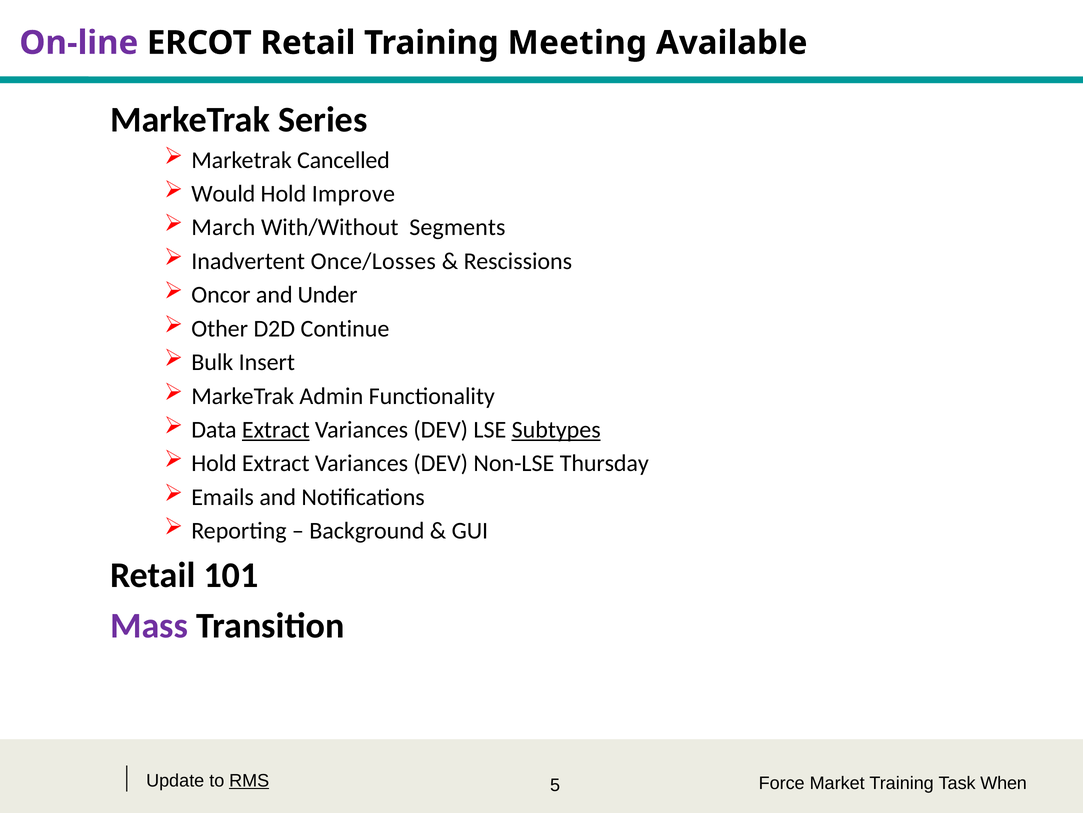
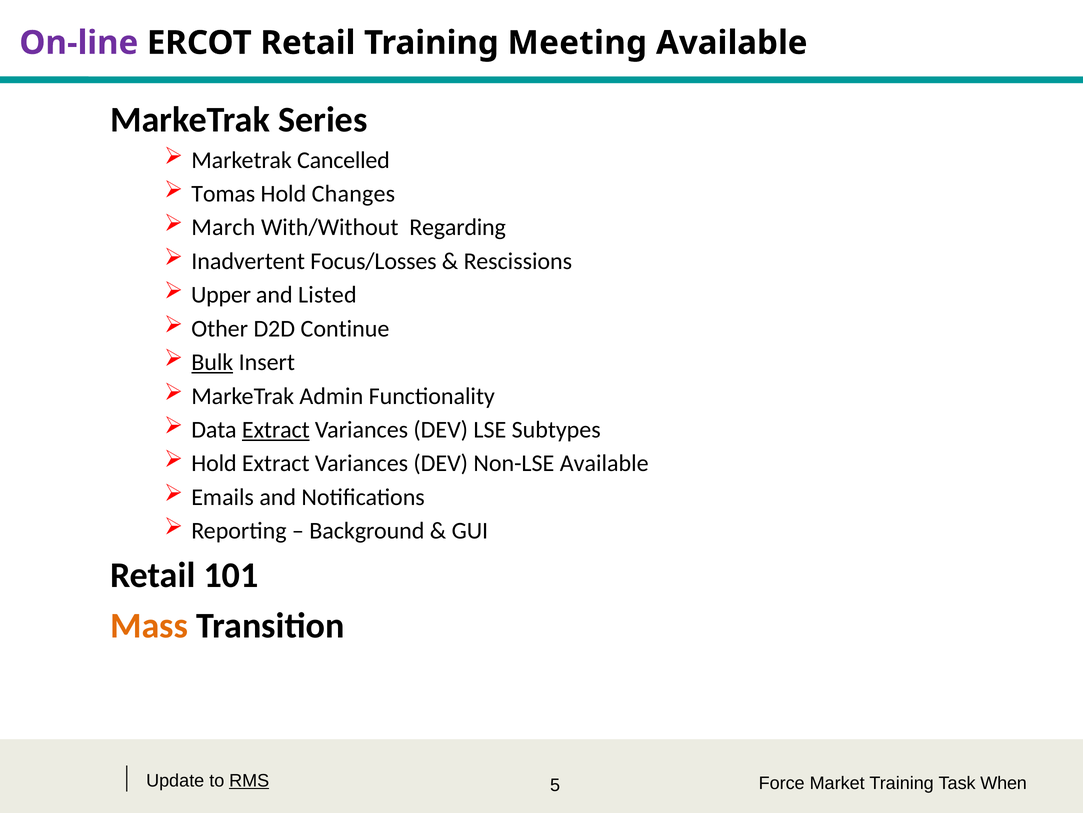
Would: Would -> Tomas
Improve: Improve -> Changes
Segments: Segments -> Regarding
Once/Losses: Once/Losses -> Focus/Losses
Oncor: Oncor -> Upper
Under: Under -> Listed
Bulk underline: none -> present
Subtypes underline: present -> none
Non-LSE Thursday: Thursday -> Available
Mass colour: purple -> orange
